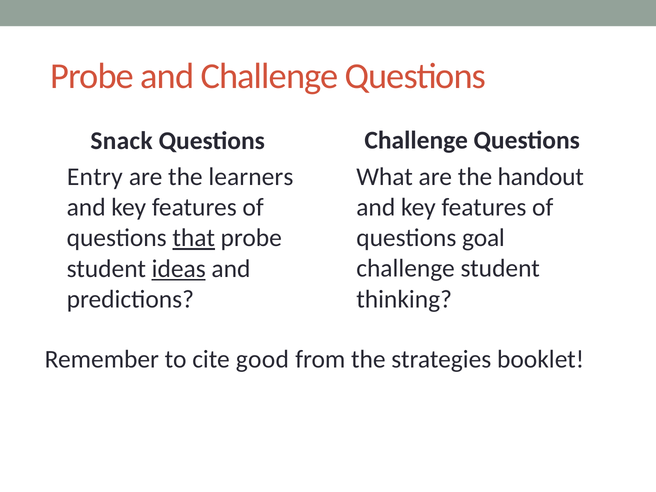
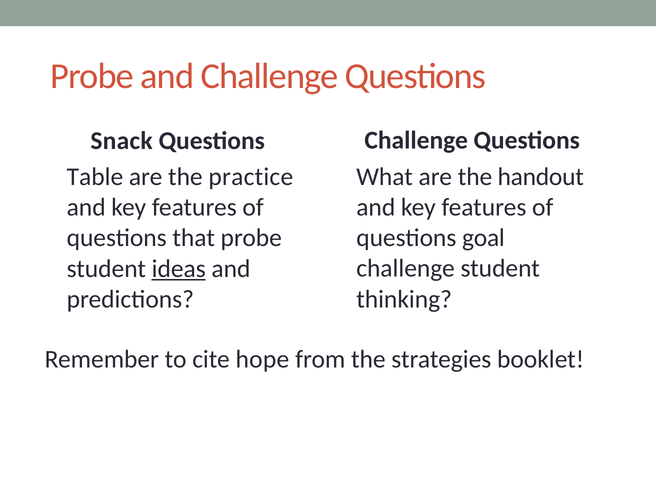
Entry: Entry -> Table
learners: learners -> practice
that underline: present -> none
good: good -> hope
